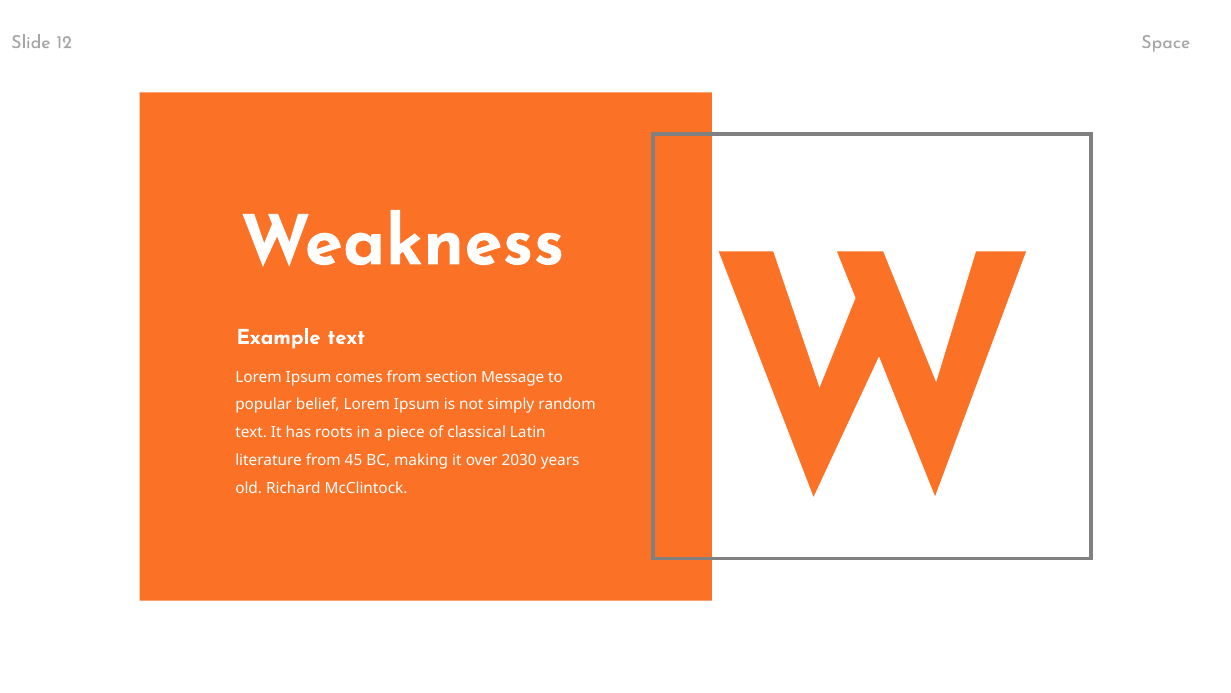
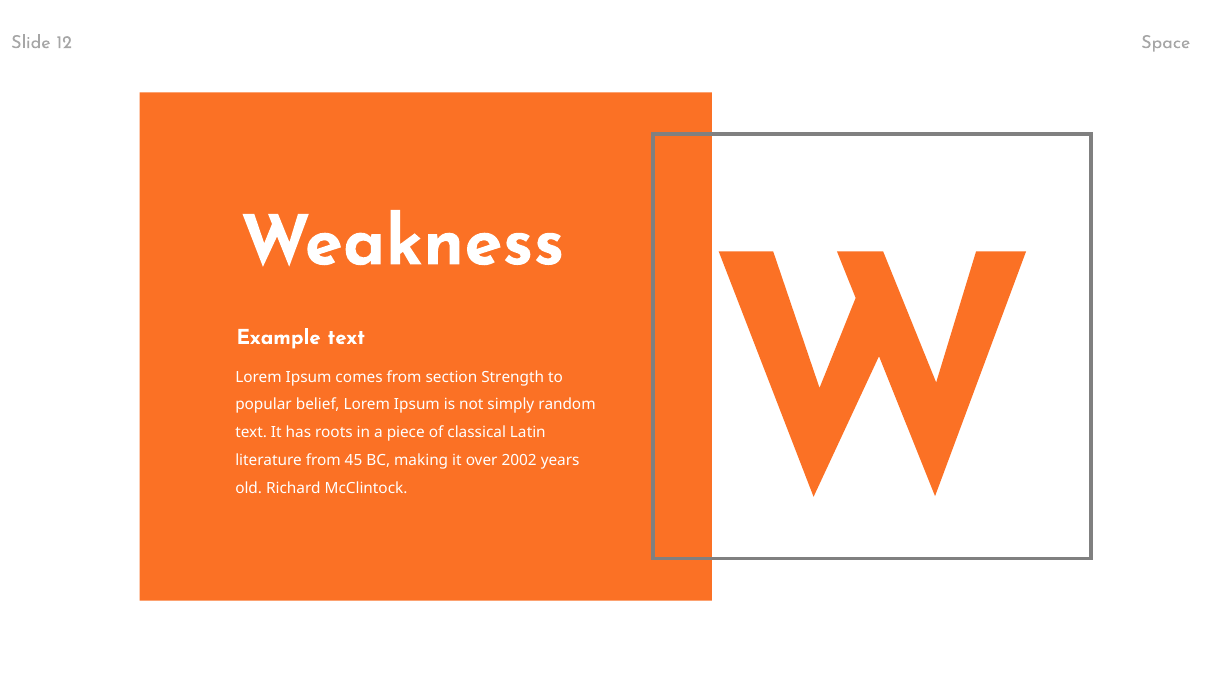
Message: Message -> Strength
2030: 2030 -> 2002
